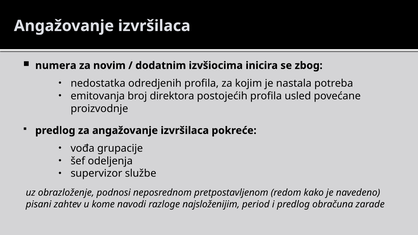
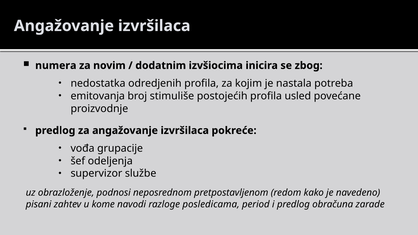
direktora: direktora -> stimuliše
najsloženijim: najsloženijim -> posledicama
